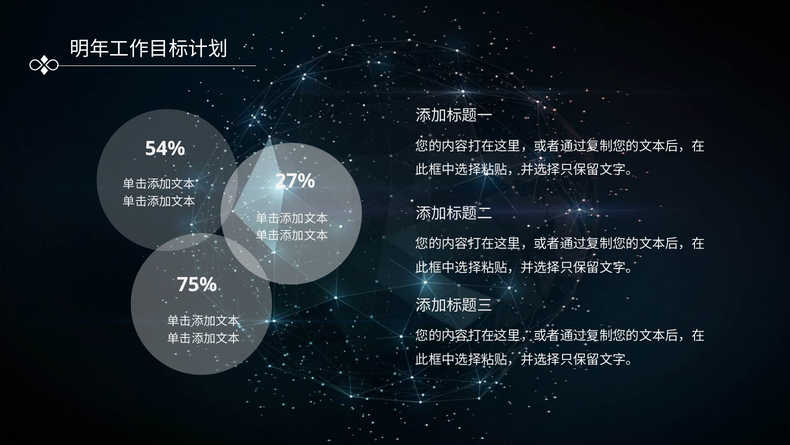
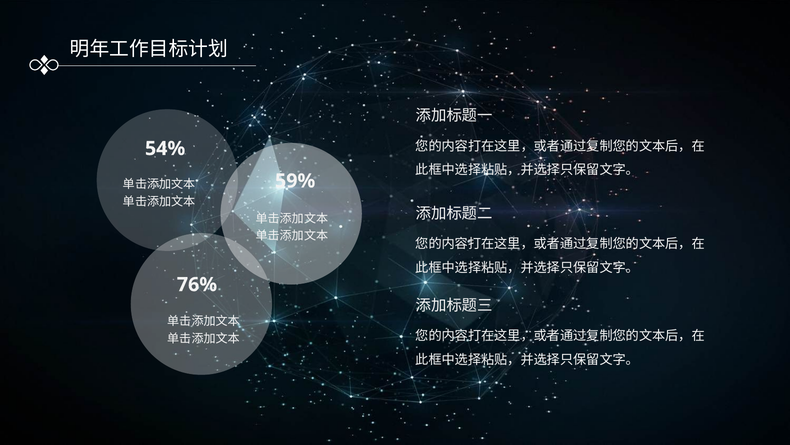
27%: 27% -> 59%
75%: 75% -> 76%
